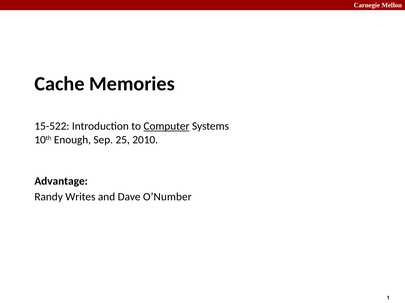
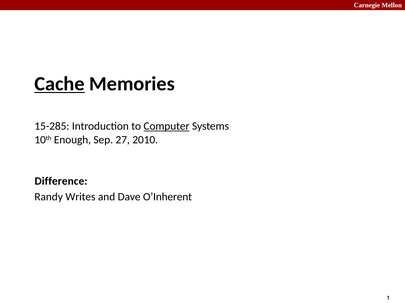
Cache underline: none -> present
15-522: 15-522 -> 15-285
25: 25 -> 27
Advantage: Advantage -> Difference
O’Number: O’Number -> O’Inherent
